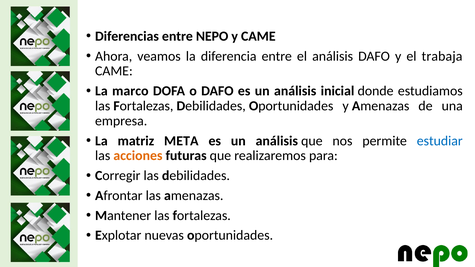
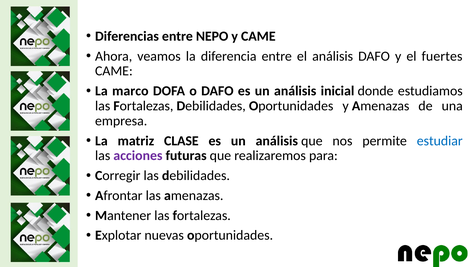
trabaja: trabaja -> fuertes
META: META -> CLASE
acciones colour: orange -> purple
